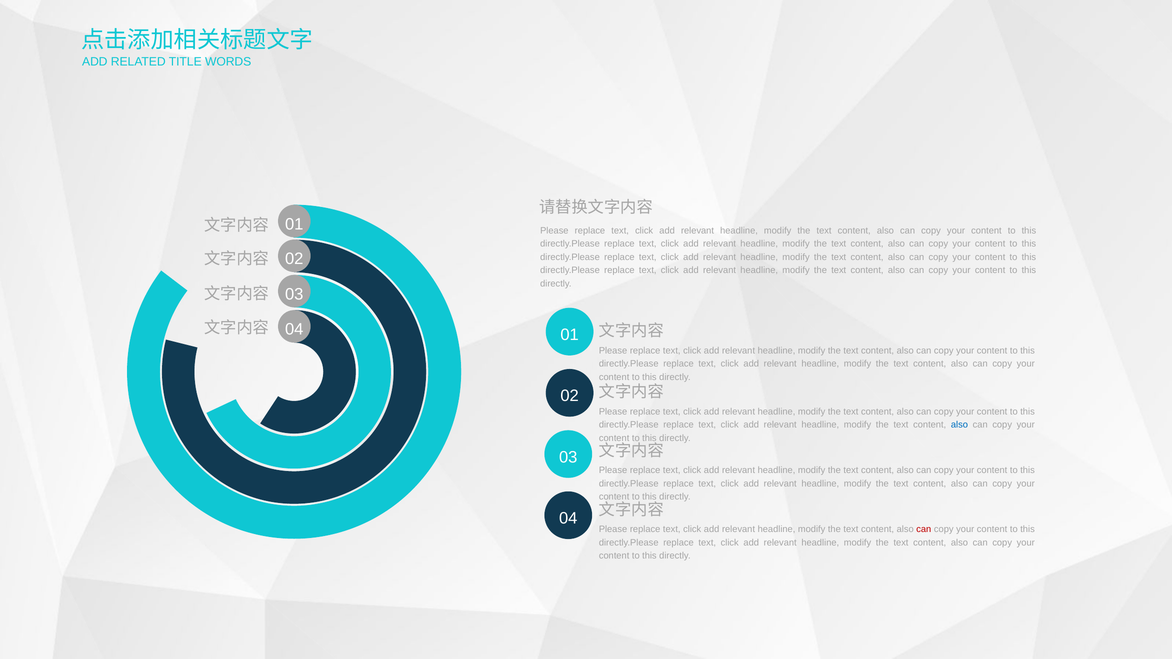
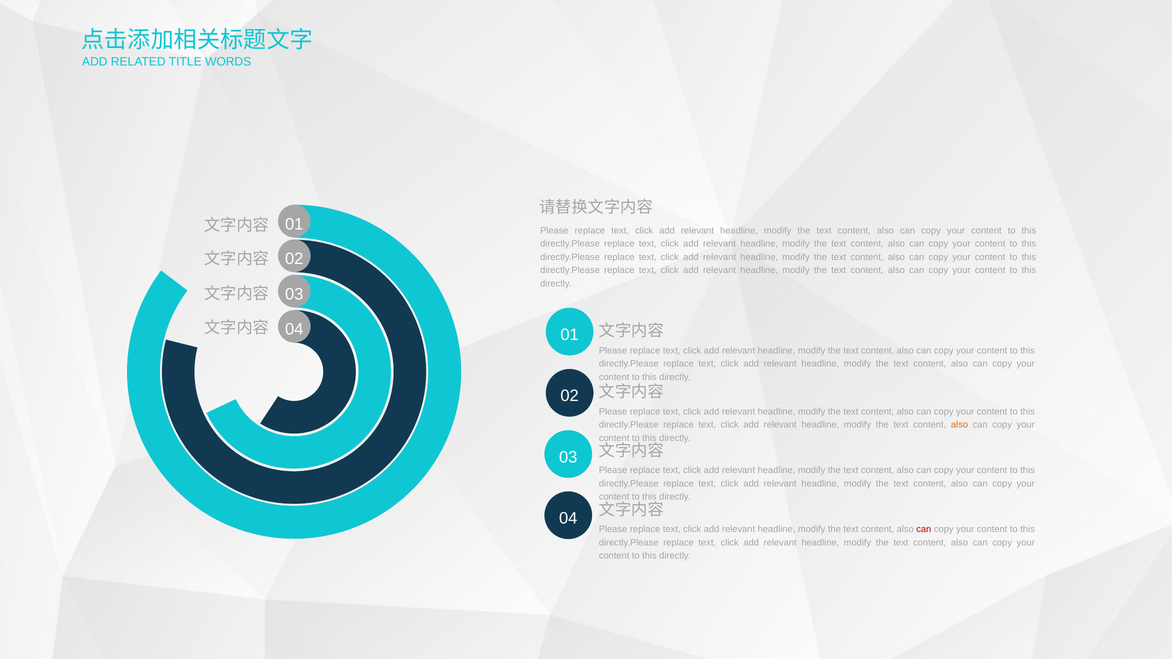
also at (959, 425) colour: blue -> orange
